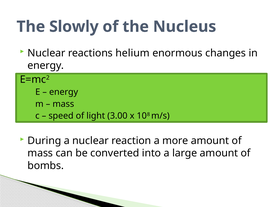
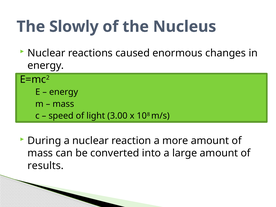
helium: helium -> caused
bombs: bombs -> results
